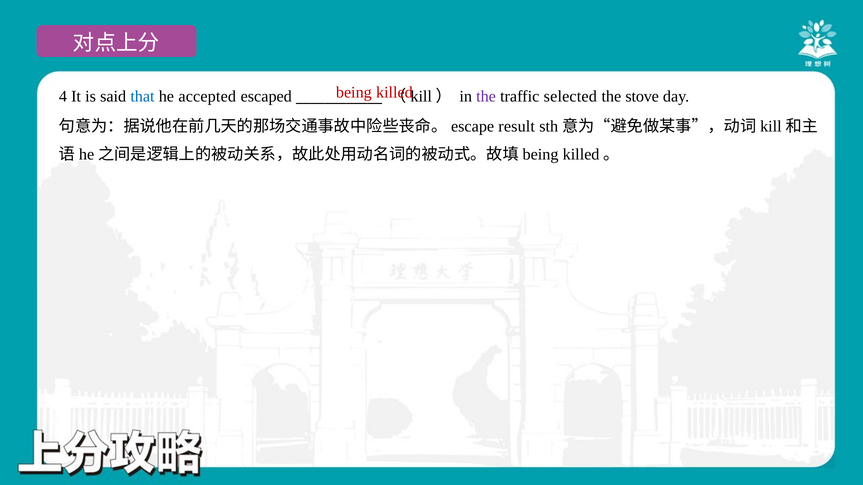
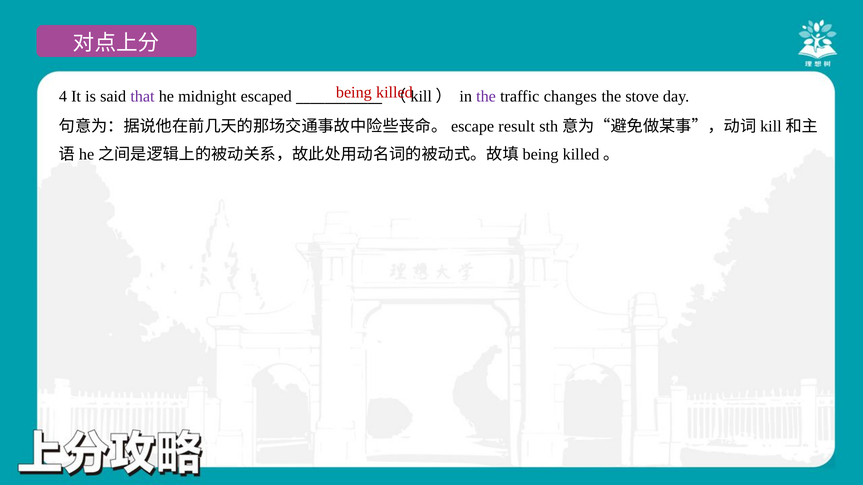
that colour: blue -> purple
accepted: accepted -> midnight
selected: selected -> changes
